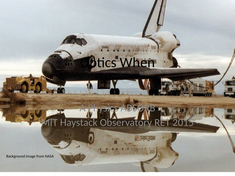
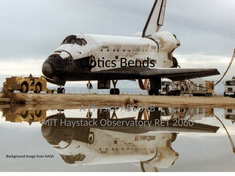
When: When -> Bends
2015: 2015 -> 2060
